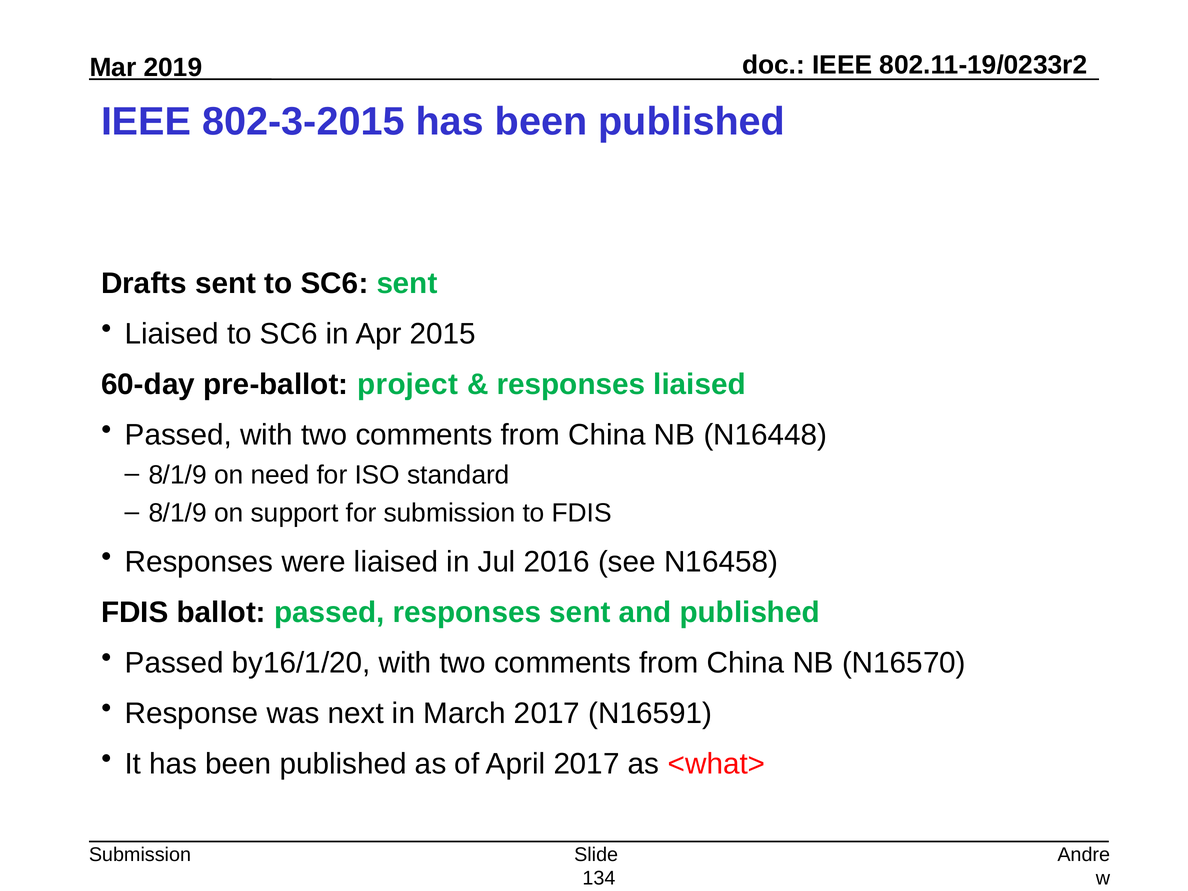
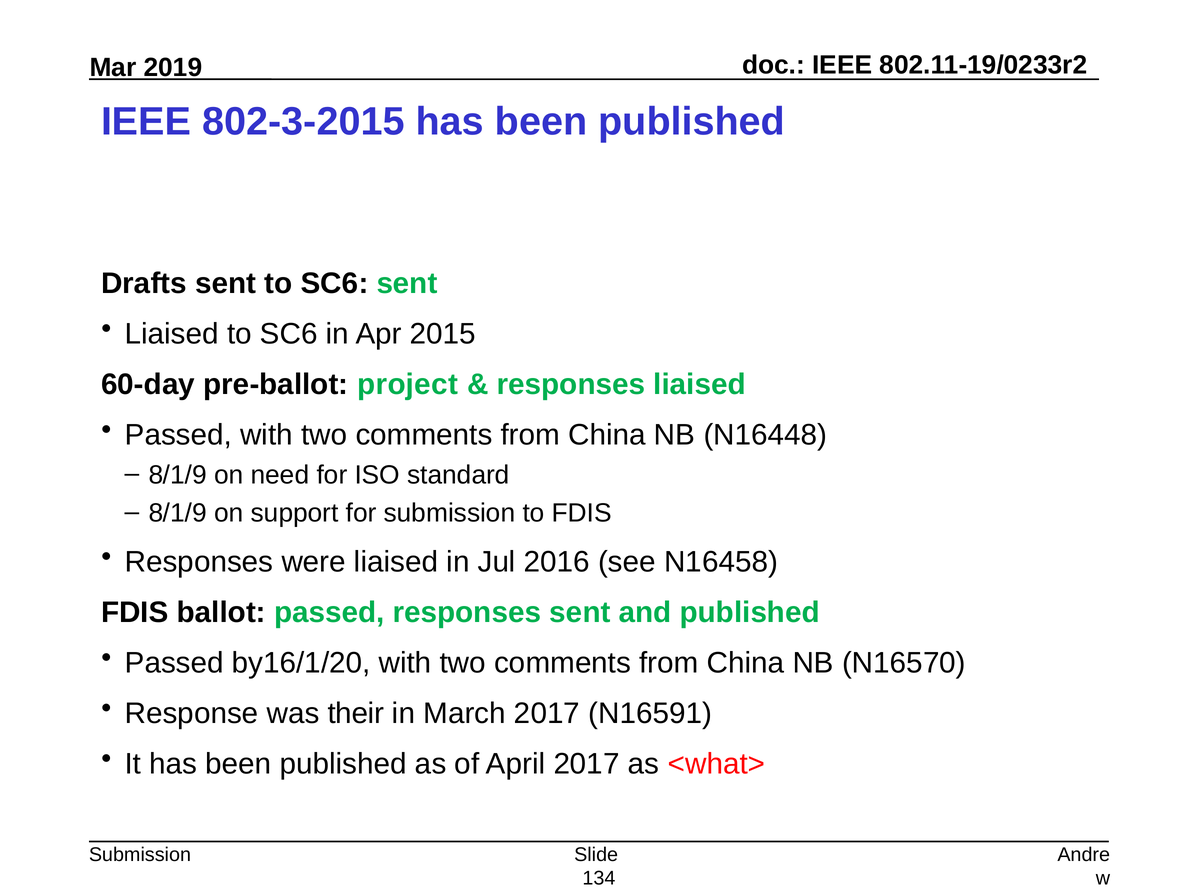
next: next -> their
